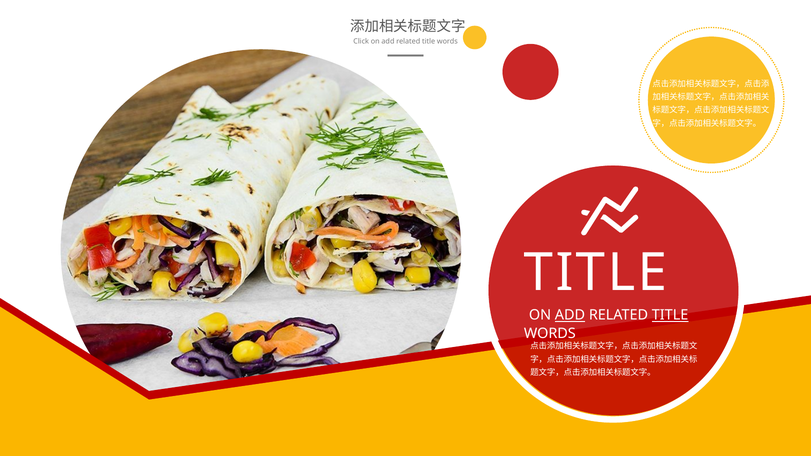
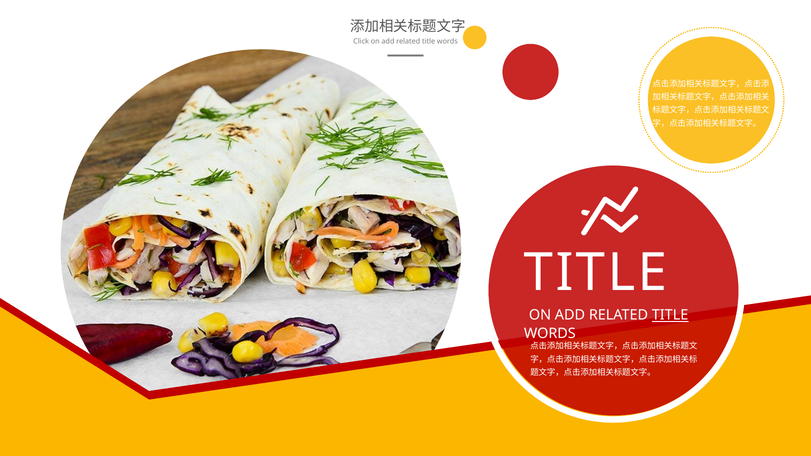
ADD at (570, 315) underline: present -> none
